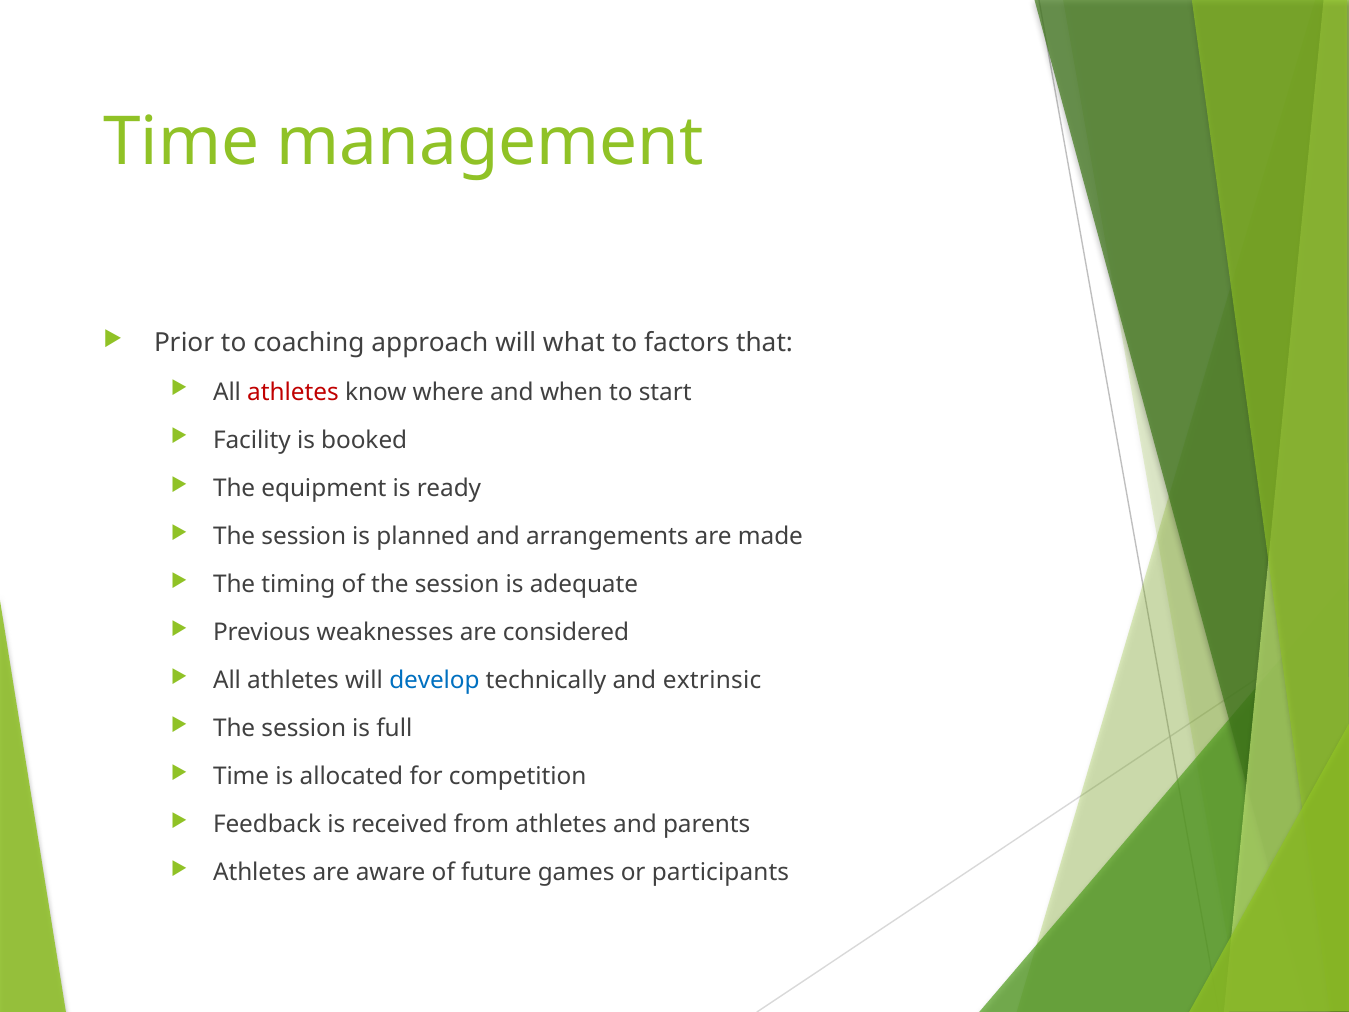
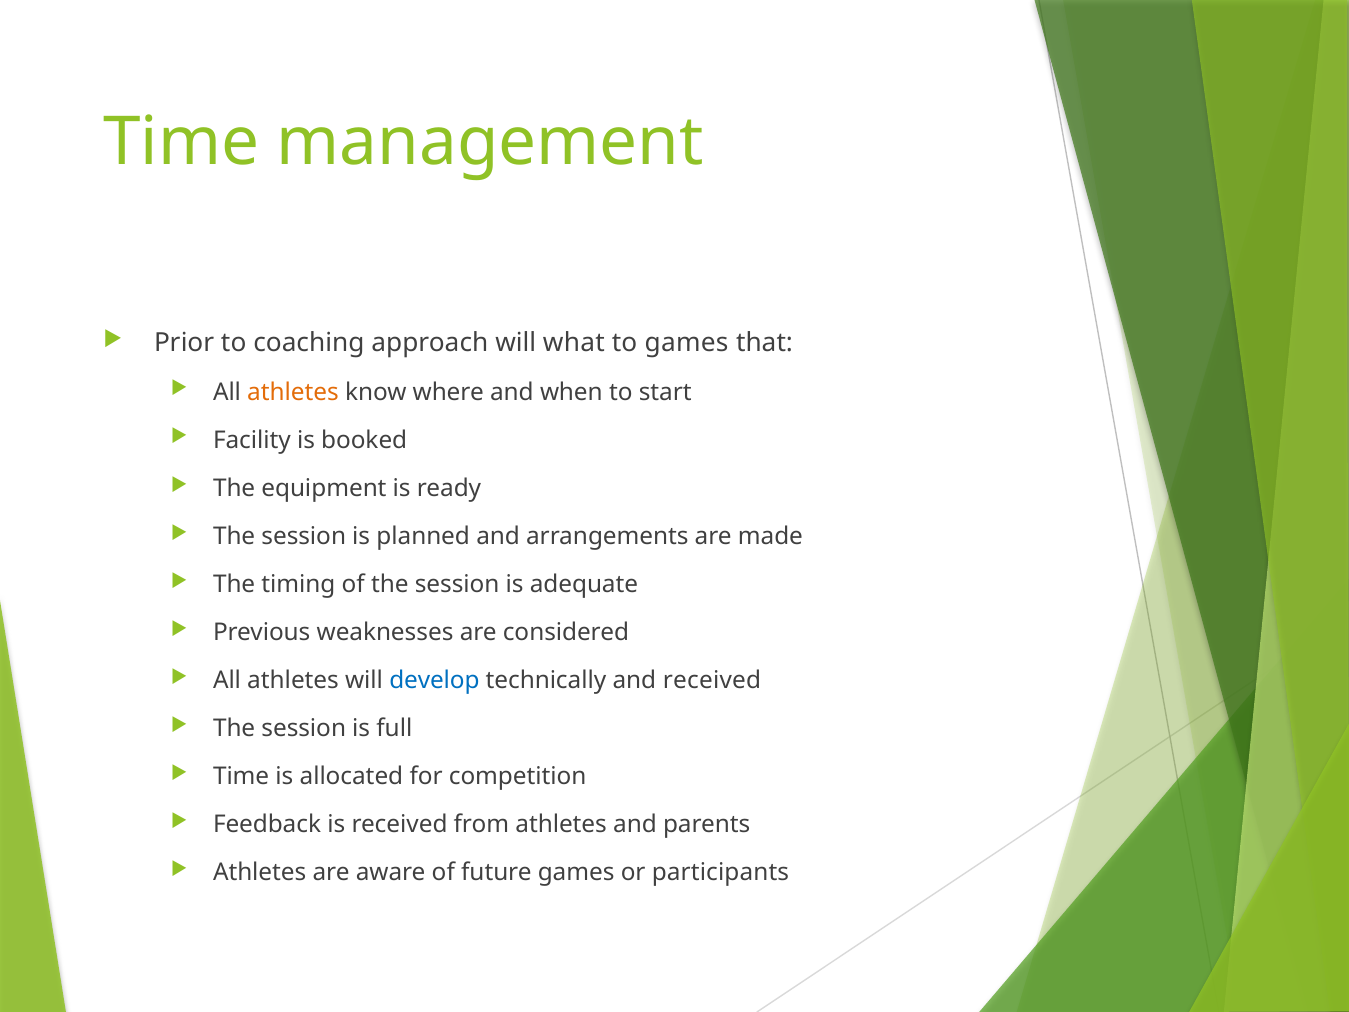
to factors: factors -> games
athletes at (293, 392) colour: red -> orange
and extrinsic: extrinsic -> received
